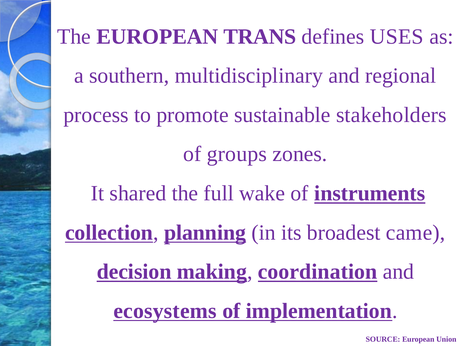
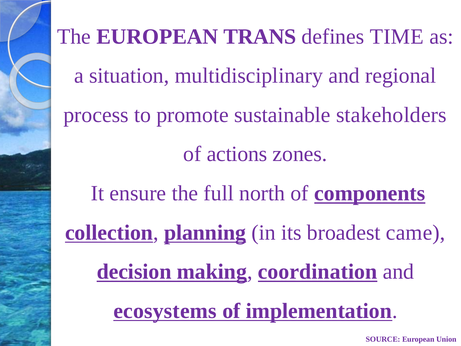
USES: USES -> TIME
southern: southern -> situation
groups: groups -> actions
shared: shared -> ensure
wake: wake -> north
instruments: instruments -> components
